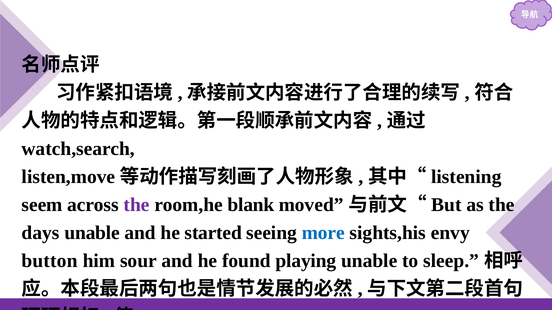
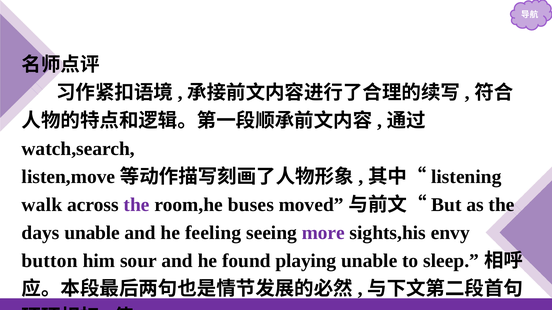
seem: seem -> walk
blank: blank -> buses
started: started -> feeling
more colour: blue -> purple
